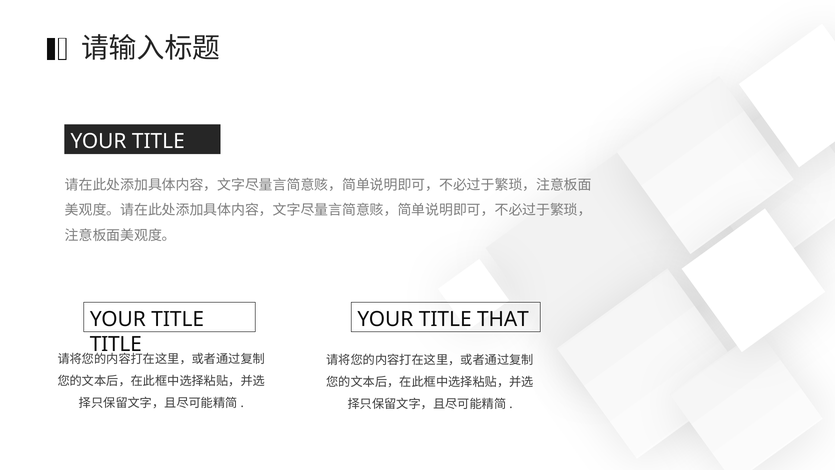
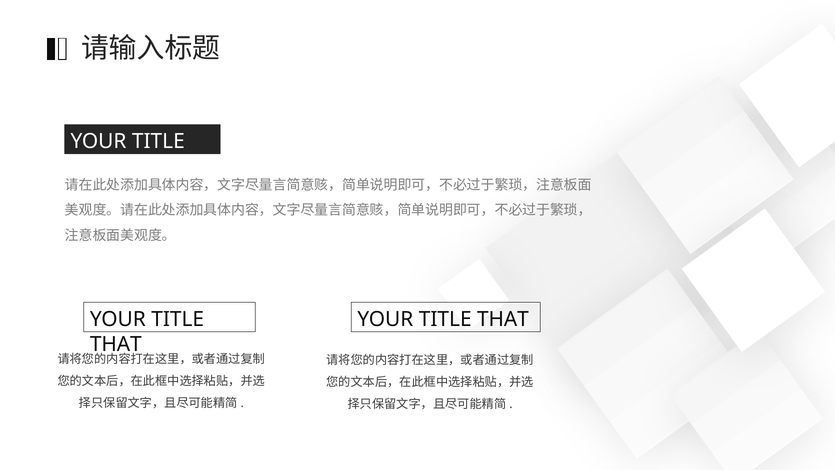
TITLE at (116, 344): TITLE -> THAT
